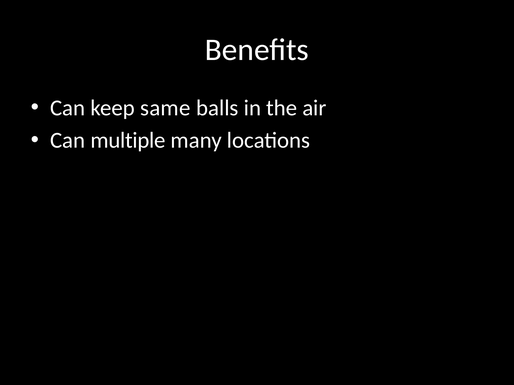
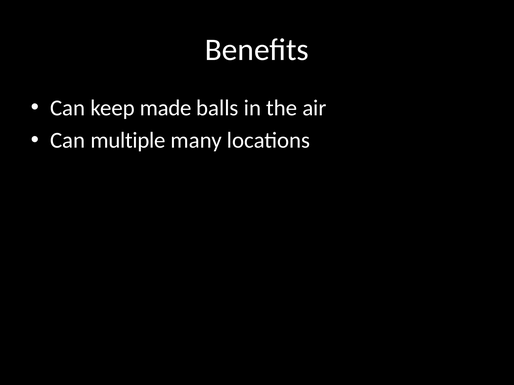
same: same -> made
